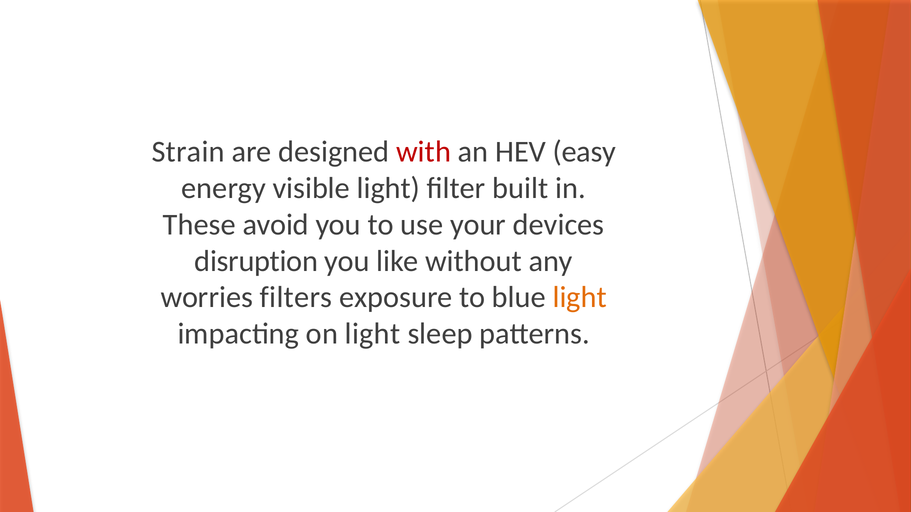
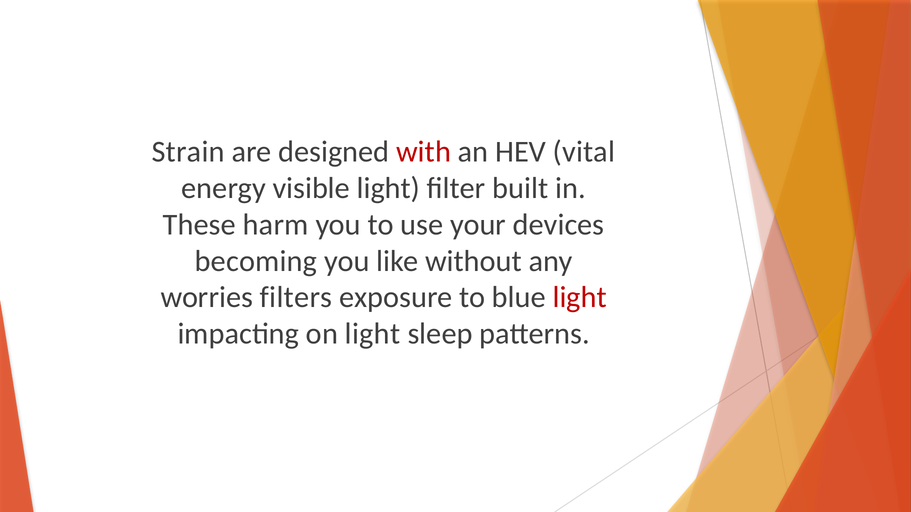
easy: easy -> vital
avoid: avoid -> harm
disruption: disruption -> becoming
light at (580, 298) colour: orange -> red
